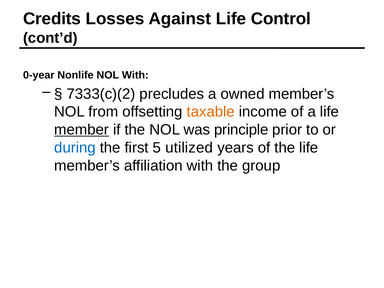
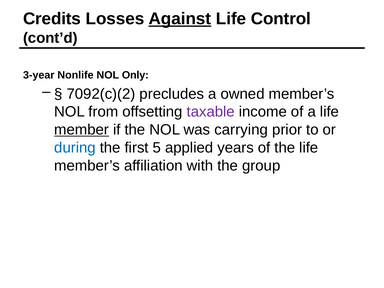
Against underline: none -> present
0-year: 0-year -> 3-year
NOL With: With -> Only
7333(c)(2: 7333(c)(2 -> 7092(c)(2
taxable colour: orange -> purple
principle: principle -> carrying
utilized: utilized -> applied
